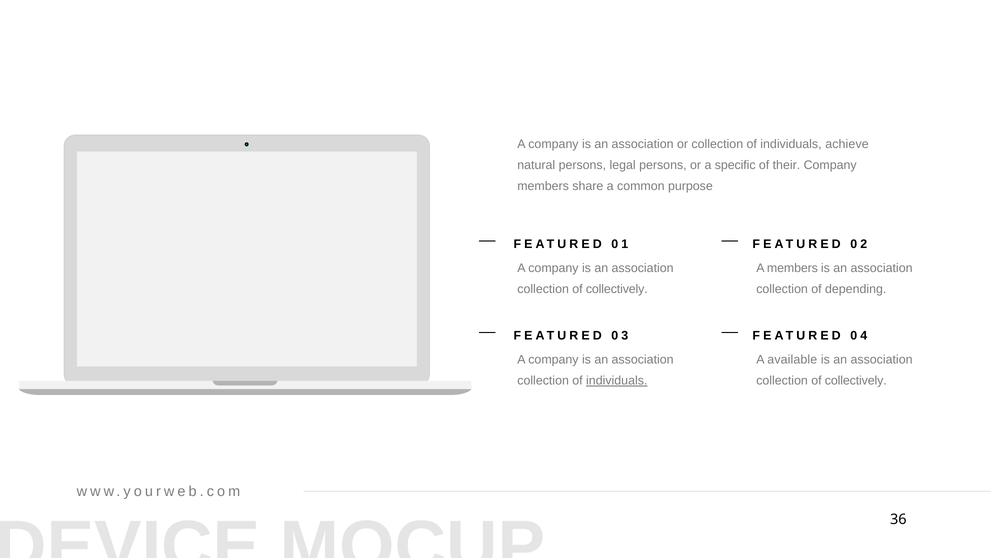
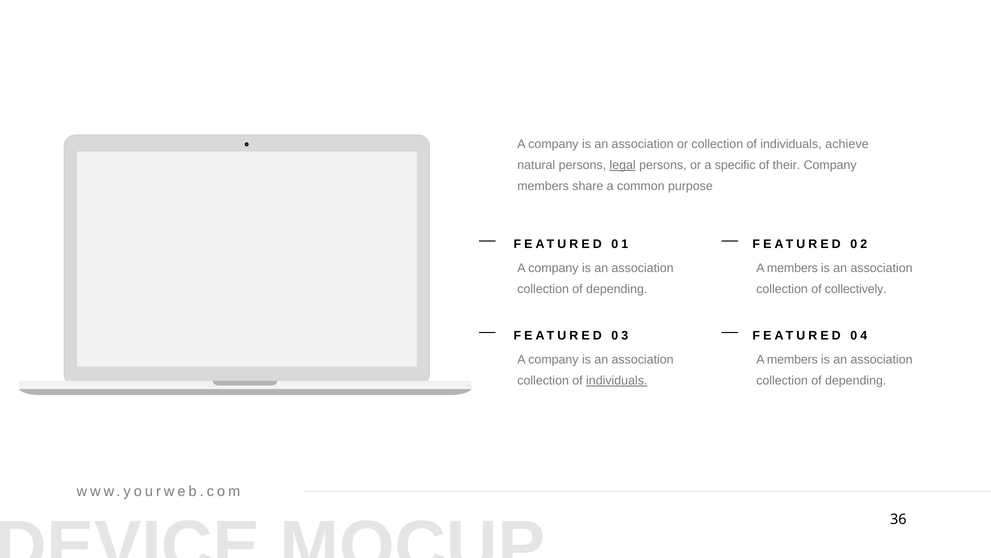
legal underline: none -> present
collectively at (617, 289): collectively -> depending
depending: depending -> collectively
available at (792, 360): available -> members
collectively at (856, 380): collectively -> depending
